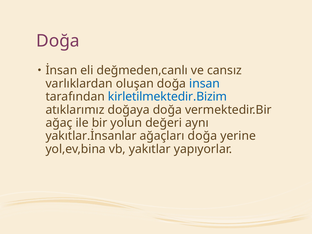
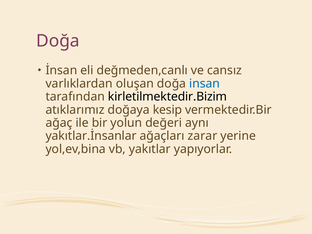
kirletilmektedir.Bizim colour: blue -> black
doğaya doğa: doğa -> kesip
ağaçları doğa: doğa -> zarar
